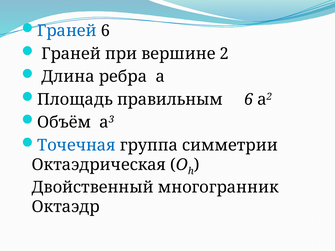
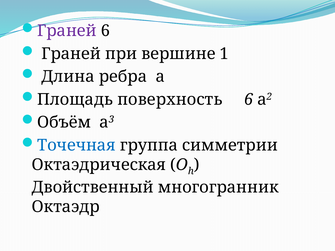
Граней at (67, 31) colour: blue -> purple
вершине 2: 2 -> 1
правильным: правильным -> поверхность
